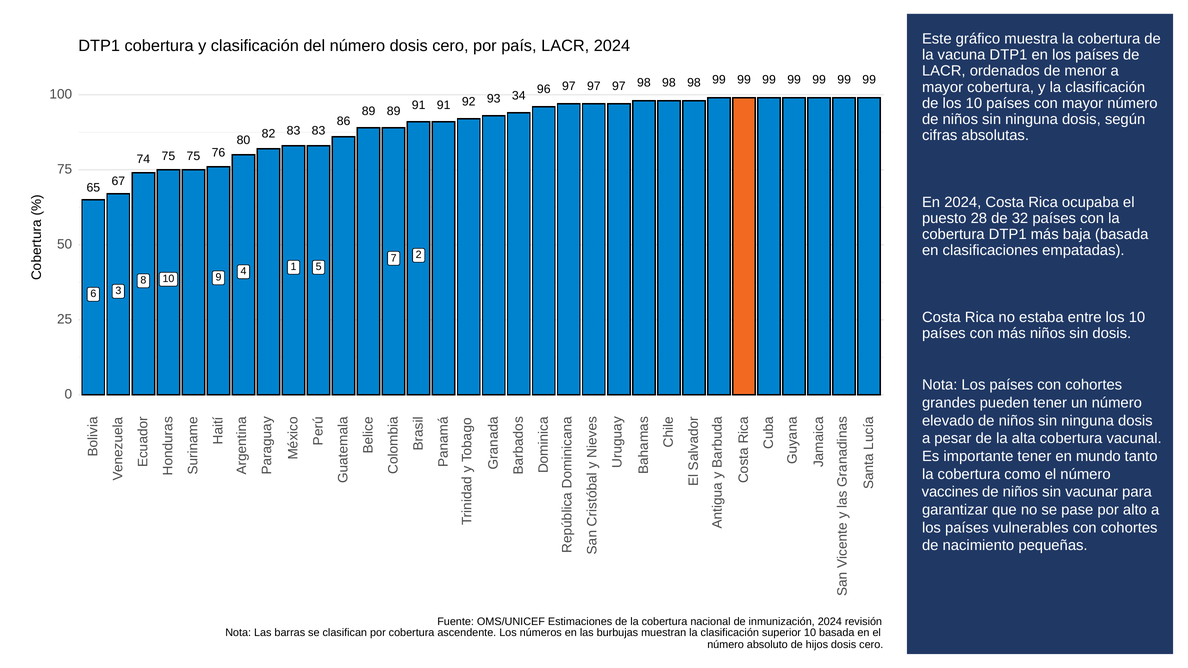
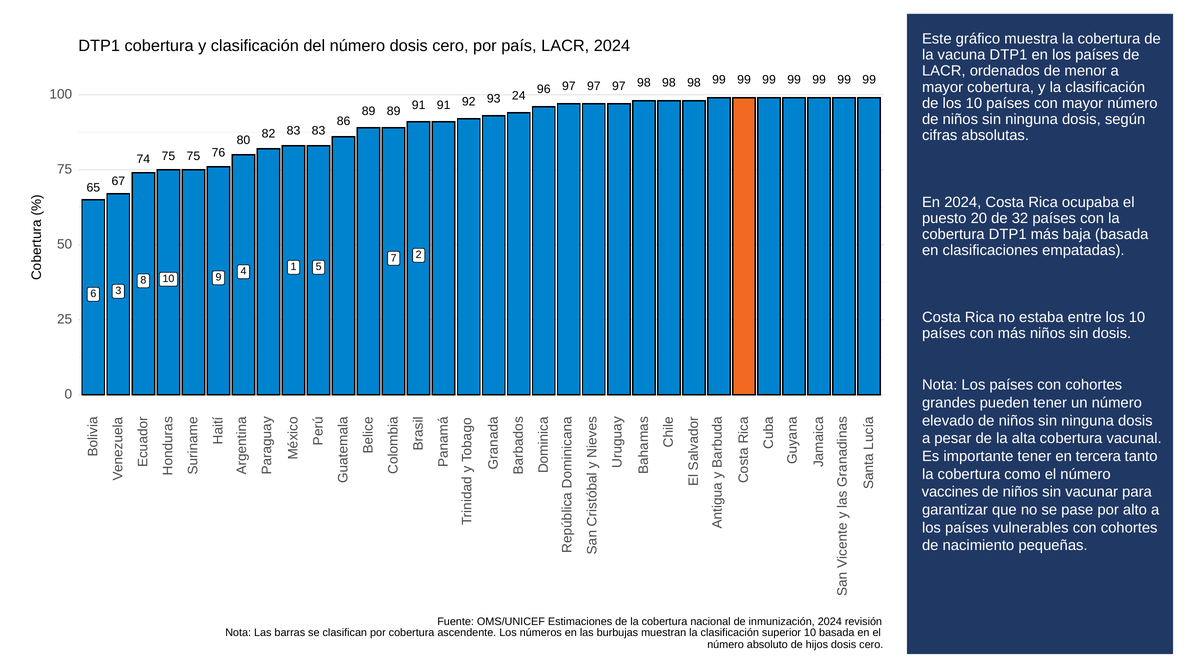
34: 34 -> 24
28: 28 -> 20
mundo: mundo -> tercera
